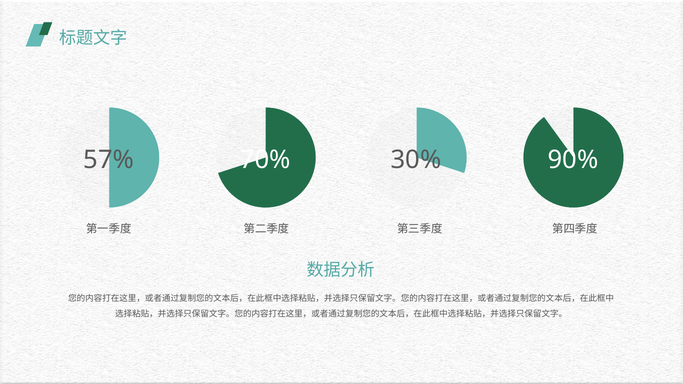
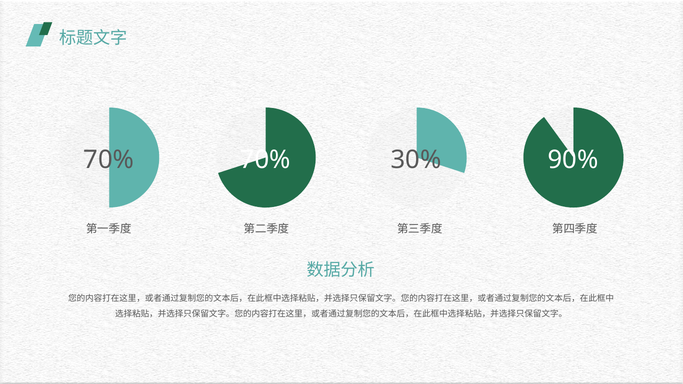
57% at (109, 160): 57% -> 70%
